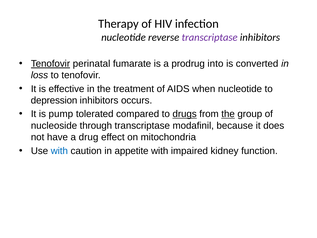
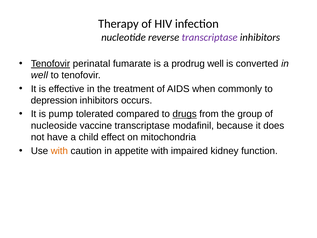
prodrug into: into -> well
loss at (39, 75): loss -> well
when nucleotide: nucleotide -> commonly
the at (228, 114) underline: present -> none
through: through -> vaccine
drug: drug -> child
with at (59, 151) colour: blue -> orange
